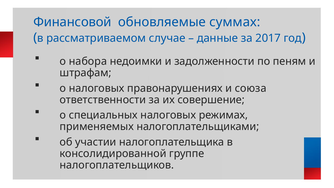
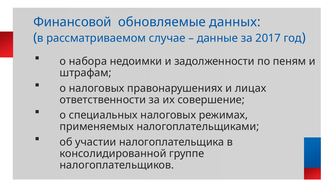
суммах: суммах -> данных
союза: союза -> лицах
